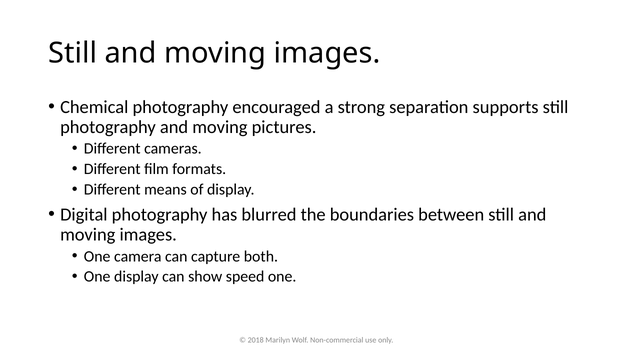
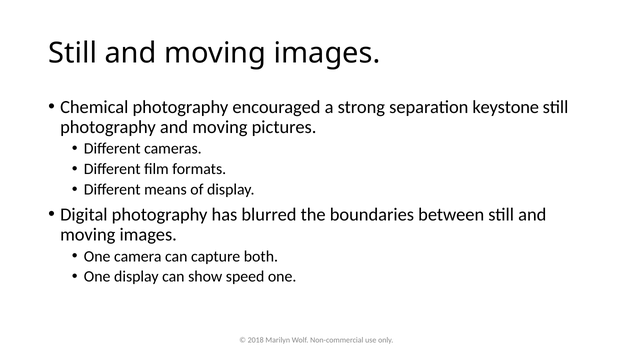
supports: supports -> keystone
